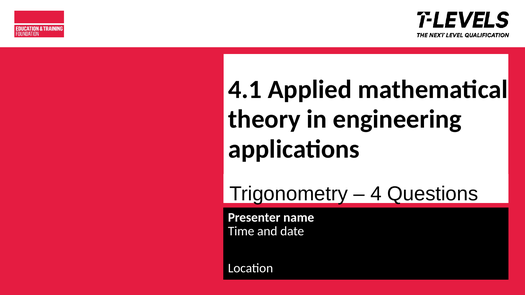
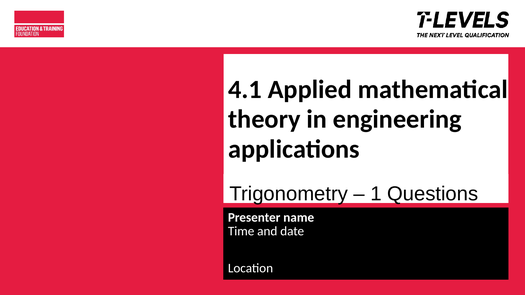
4 at (376, 194): 4 -> 1
